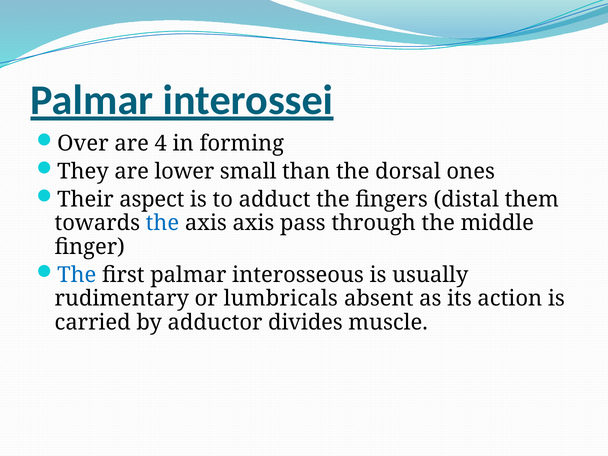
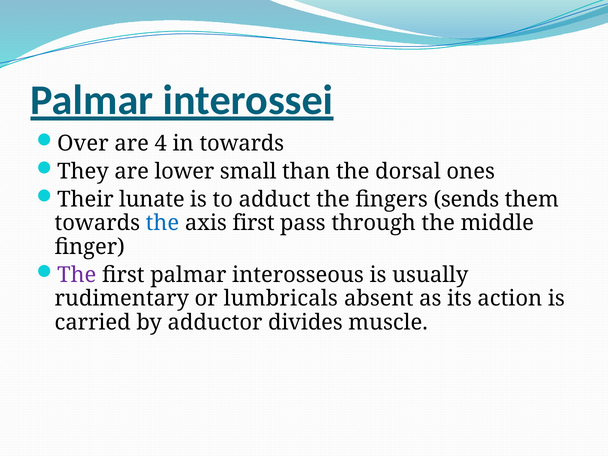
in forming: forming -> towards
aspect: aspect -> lunate
distal: distal -> sends
axis axis: axis -> first
The at (77, 275) colour: blue -> purple
